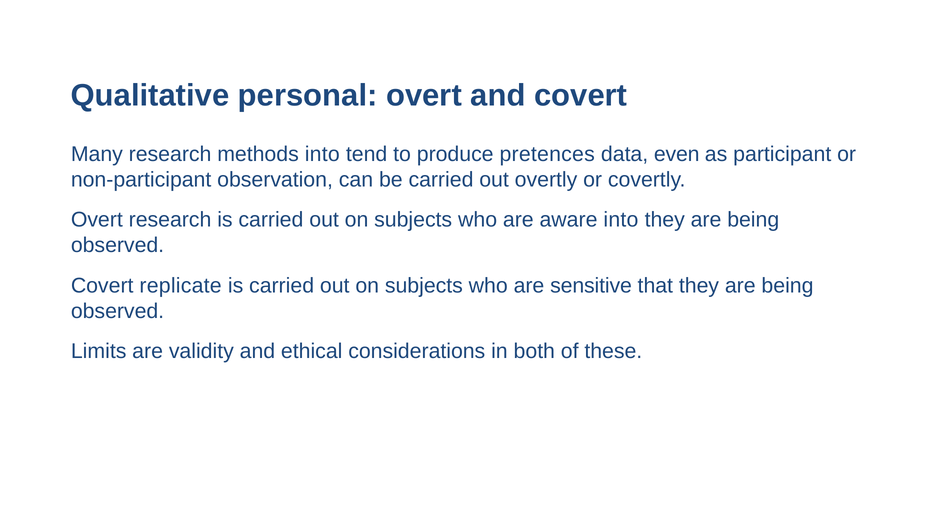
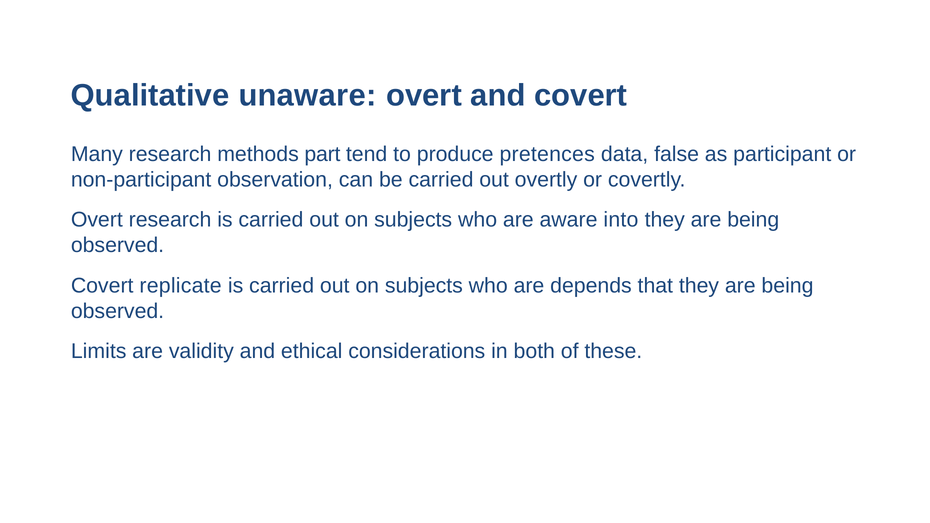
personal: personal -> unaware
methods into: into -> part
even: even -> false
sensitive: sensitive -> depends
